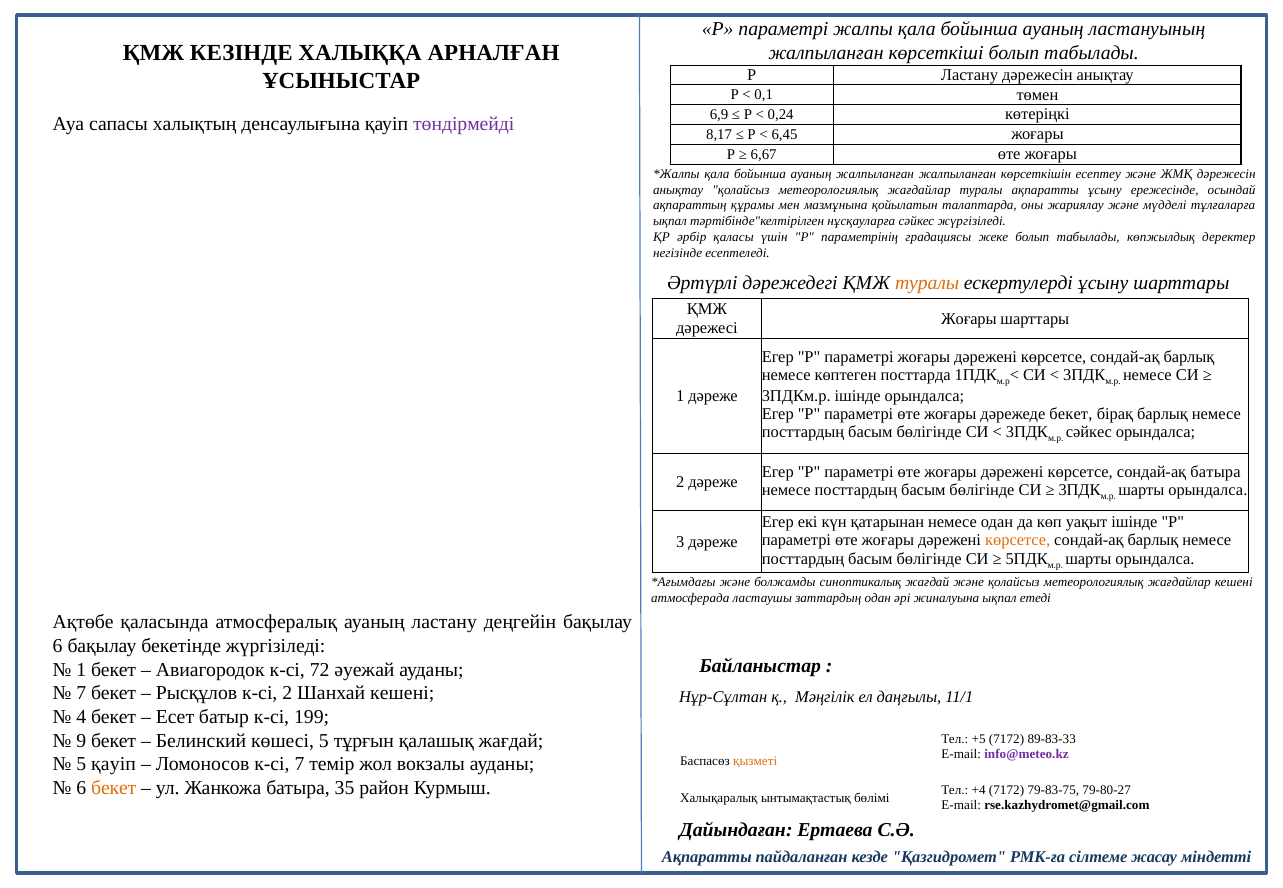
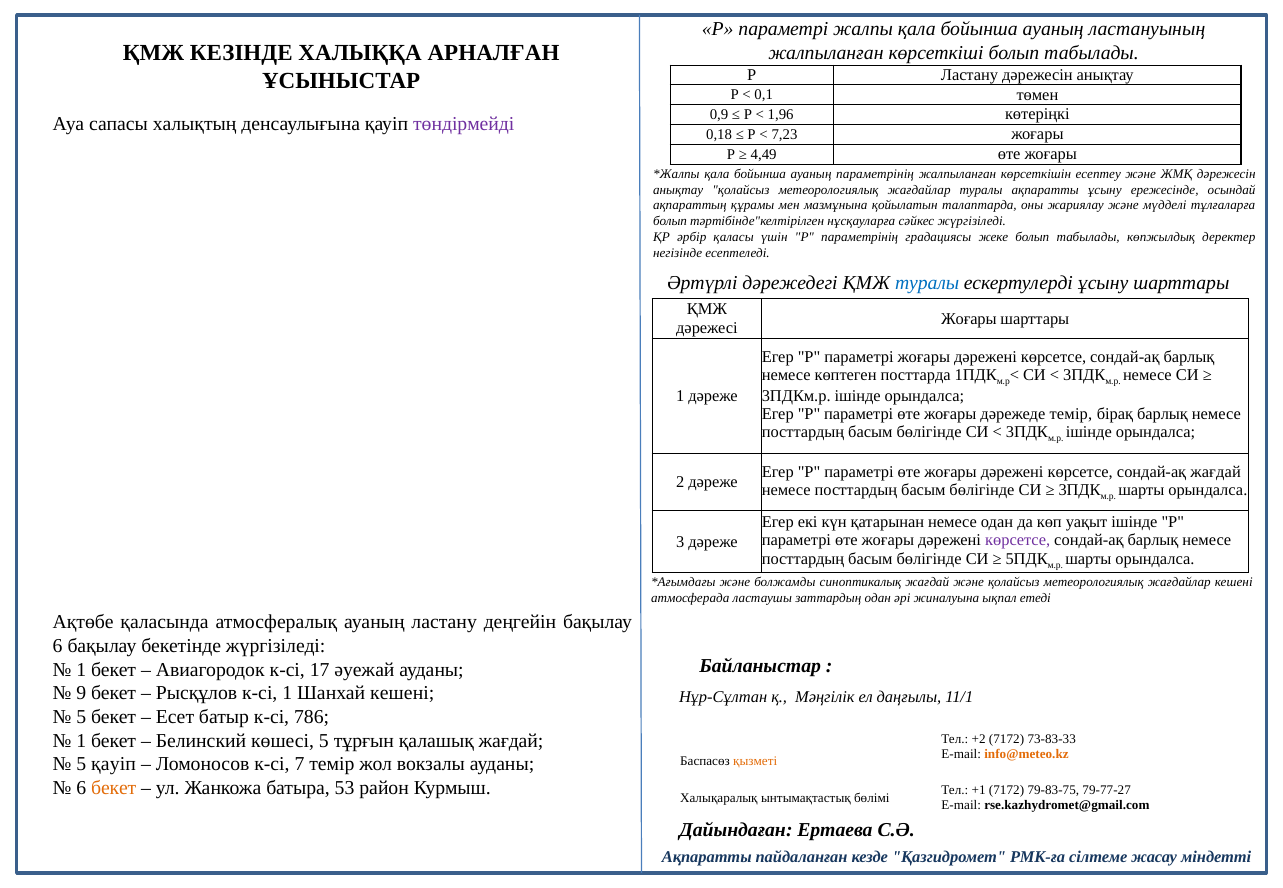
6,9: 6,9 -> 0,9
0,24: 0,24 -> 1,96
8,17: 8,17 -> 0,18
6,45: 6,45 -> 7,23
6,67: 6,67 -> 4,49
ауаның жалпыланған: жалпыланған -> параметрінің
ықпал at (670, 221): ықпал -> болып
туралы at (927, 283) colour: orange -> blue
дәрежеде бекет: бекет -> темір
сәйкес at (1089, 432): сәйкес -> ішінде
сондай-ақ батыра: батыра -> жағдай
көрсетсе at (1018, 541) colour: orange -> purple
72: 72 -> 17
7 at (81, 694): 7 -> 9
к-сі 2: 2 -> 1
4 at (81, 717): 4 -> 5
199: 199 -> 786
9 at (81, 741): 9 -> 1
+5: +5 -> +2
89-83-33: 89-83-33 -> 73-83-33
info@meteo.kz colour: purple -> orange
35: 35 -> 53
+4: +4 -> +1
79-80-27: 79-80-27 -> 79-77-27
